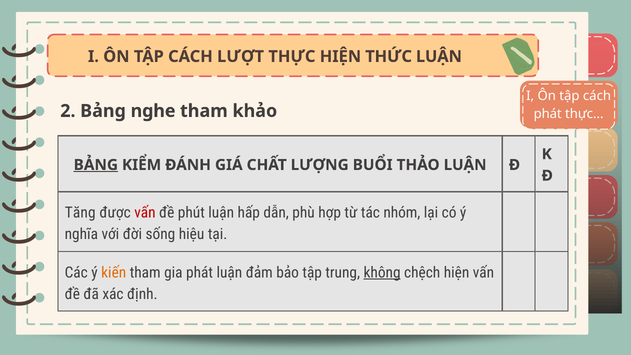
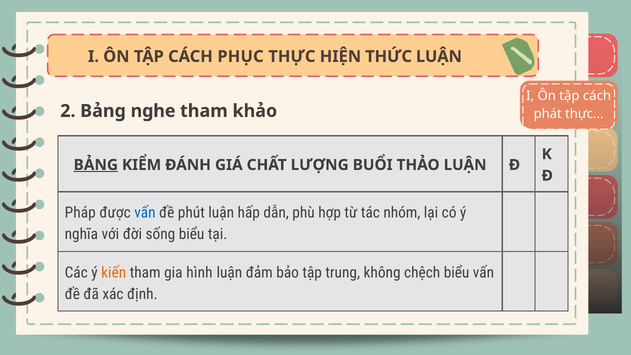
LƯỢT: LƯỢT -> PHỤC
Tăng: Tăng -> Pháp
vấn at (145, 213) colour: red -> blue
sống hiệu: hiệu -> biểu
gia phát: phát -> hình
không underline: present -> none
chệch hiện: hiện -> biểu
